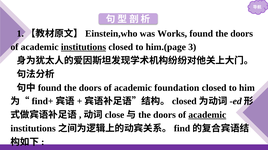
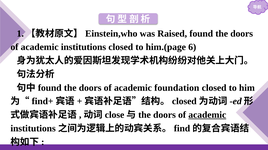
Works: Works -> Raised
institutions at (83, 47) underline: present -> none
3: 3 -> 6
